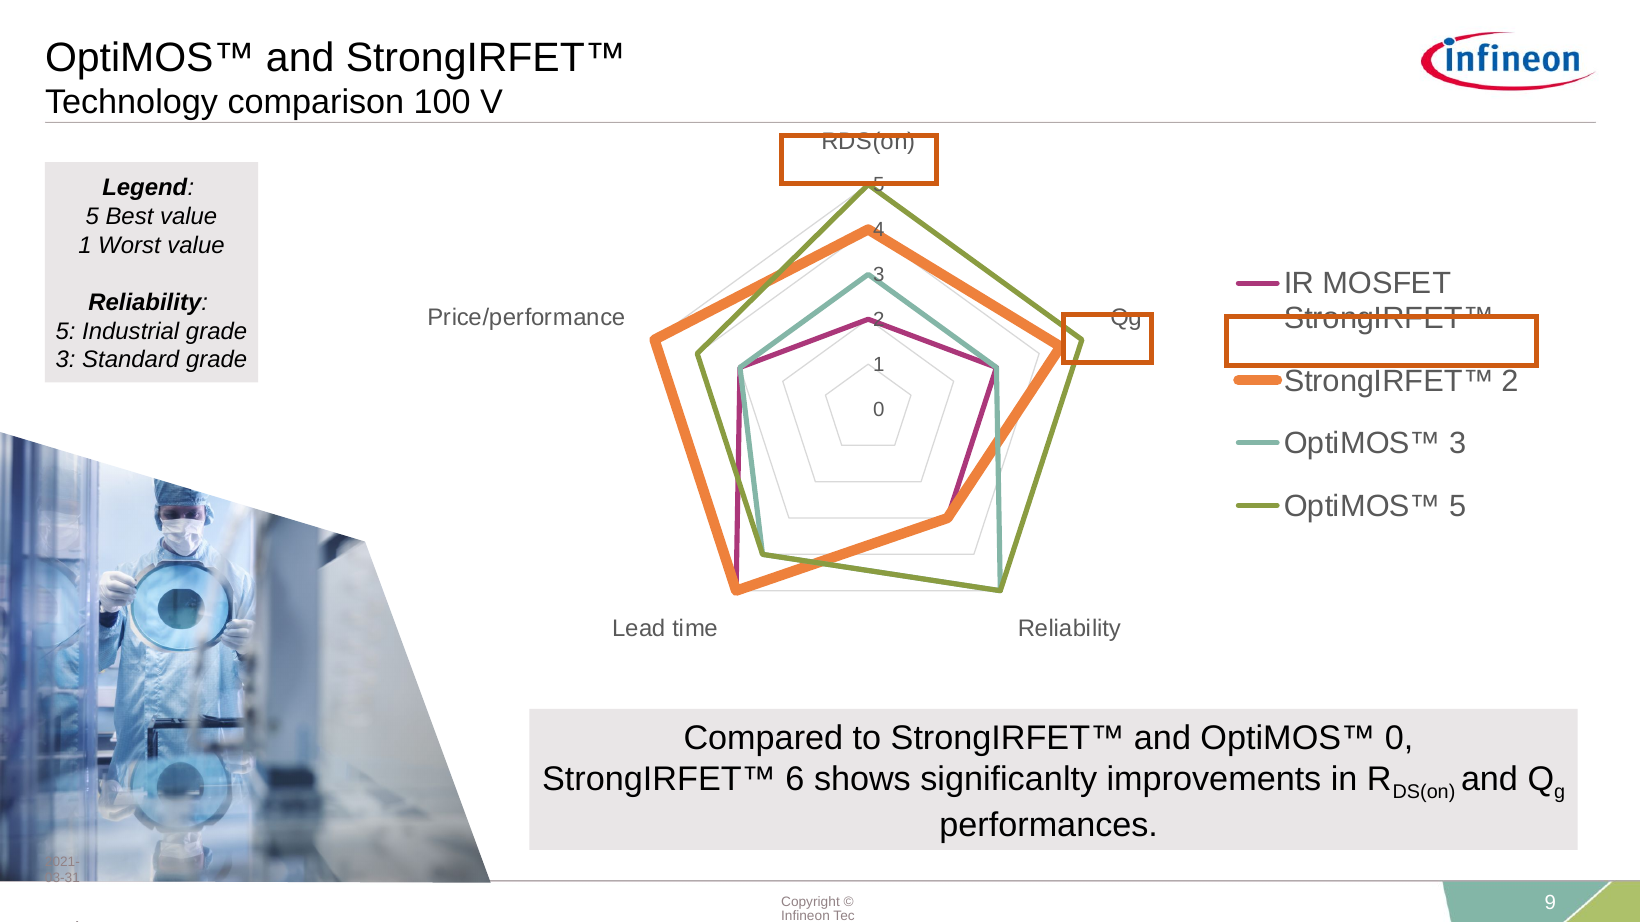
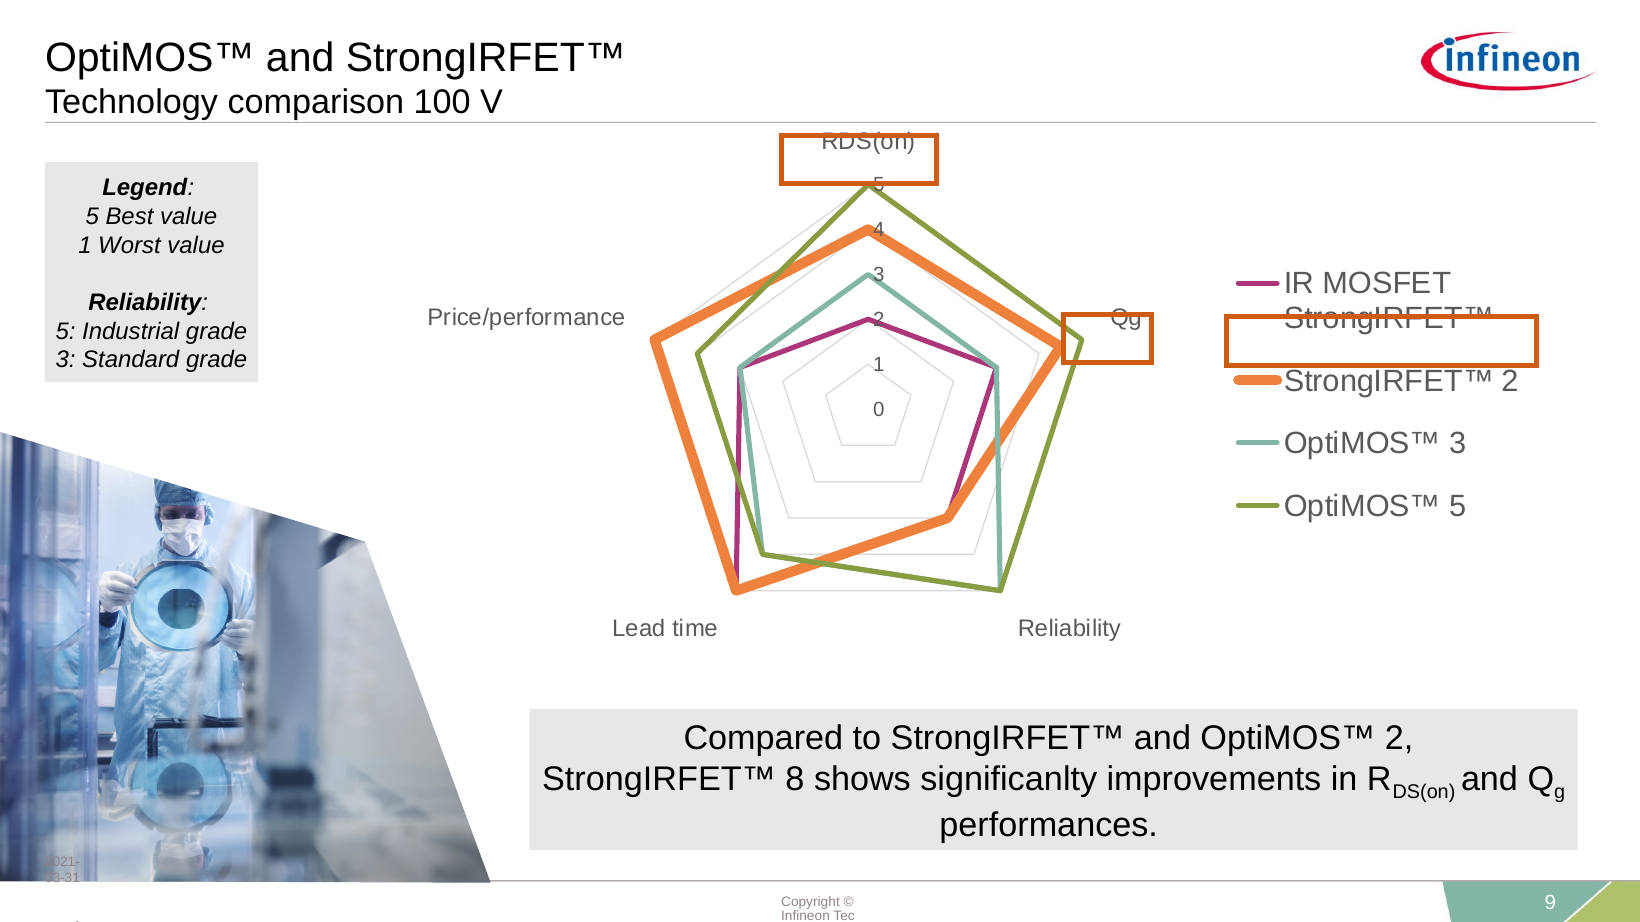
OptiMOS™ 0: 0 -> 2
6: 6 -> 8
